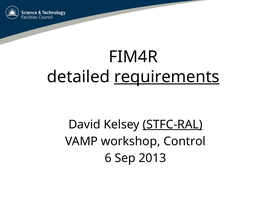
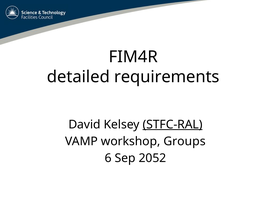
requirements underline: present -> none
Control: Control -> Groups
2013: 2013 -> 2052
